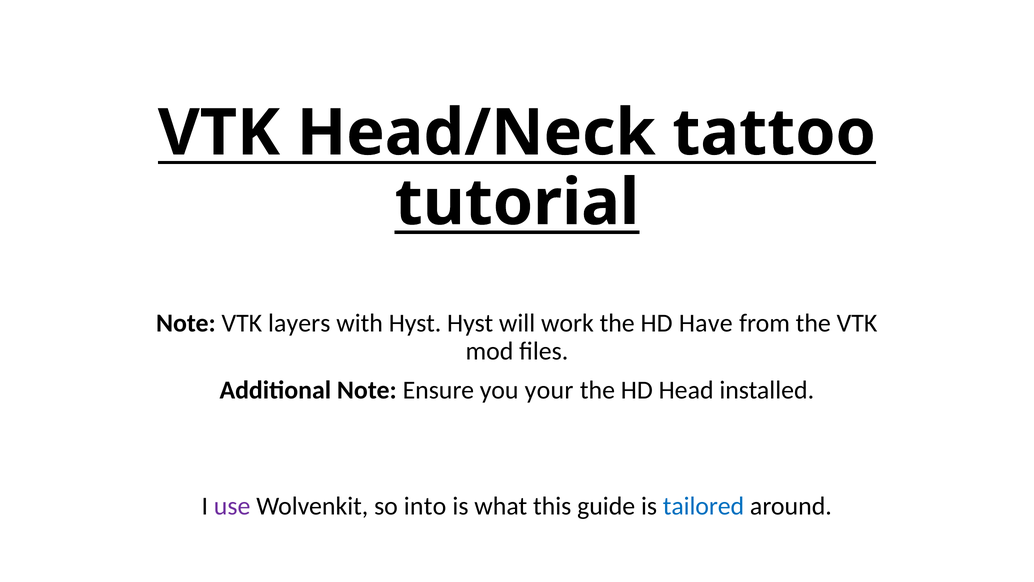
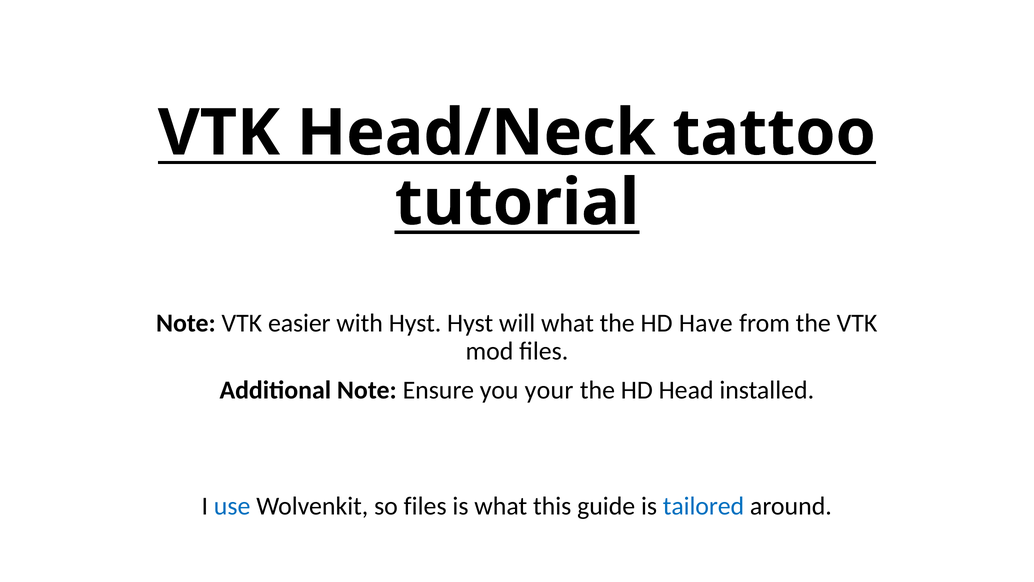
layers: layers -> easier
will work: work -> what
use colour: purple -> blue
so into: into -> files
